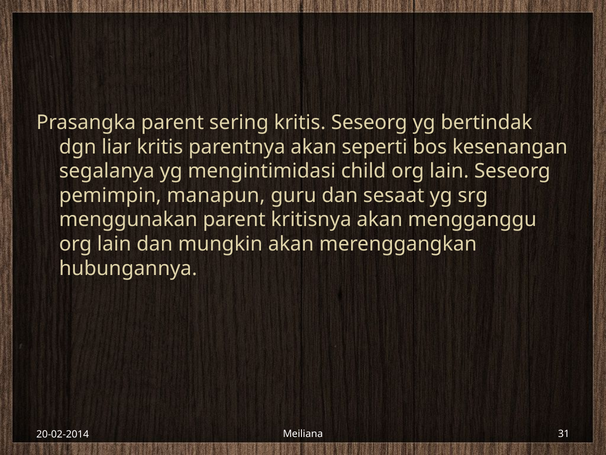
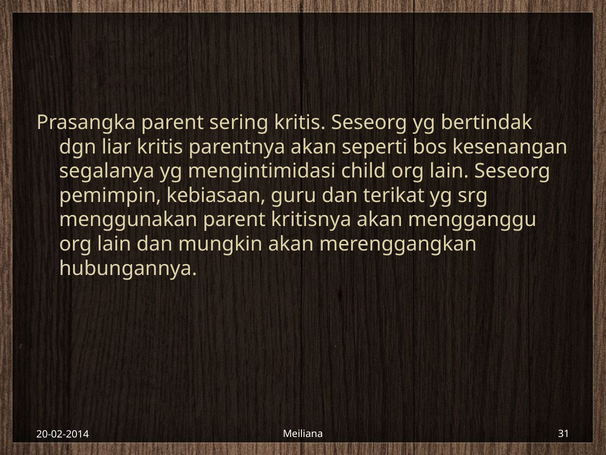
manapun: manapun -> kebiasaan
sesaat: sesaat -> terikat
